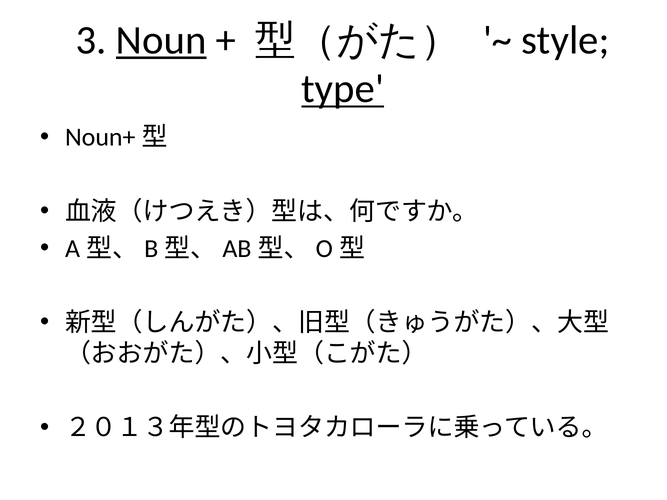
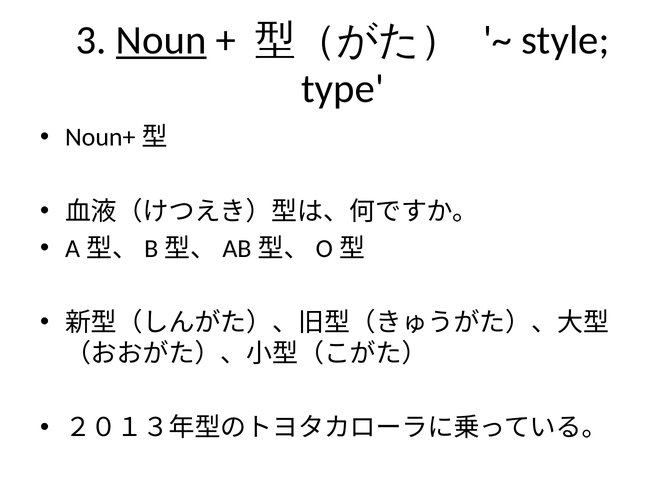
type underline: present -> none
